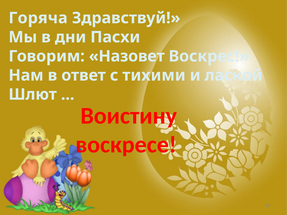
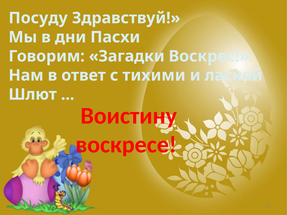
Горяча: Горяча -> Посуду
Назовет: Назовет -> Загадки
